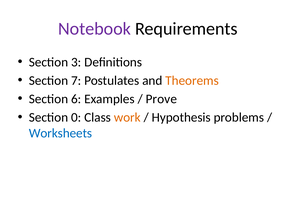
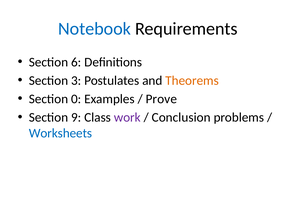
Notebook colour: purple -> blue
3: 3 -> 6
7: 7 -> 3
6: 6 -> 0
0: 0 -> 9
work colour: orange -> purple
Hypothesis: Hypothesis -> Conclusion
